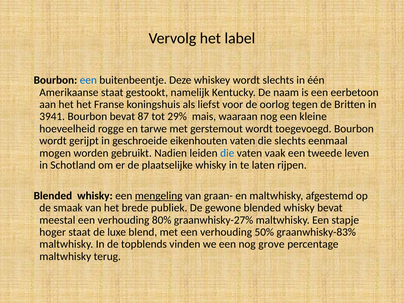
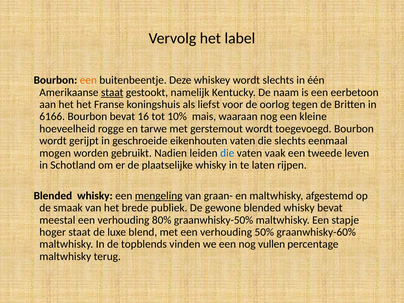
een at (88, 80) colour: blue -> orange
staat at (112, 92) underline: none -> present
3941: 3941 -> 6166
87: 87 -> 16
29%: 29% -> 10%
graanwhisky-27%: graanwhisky-27% -> graanwhisky-50%
graanwhisky-83%: graanwhisky-83% -> graanwhisky-60%
grove: grove -> vullen
